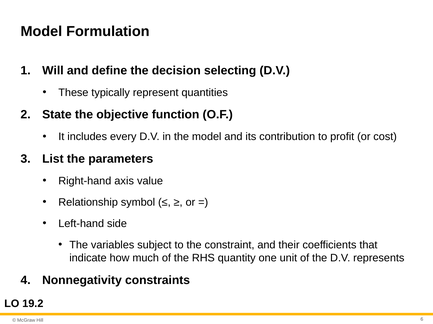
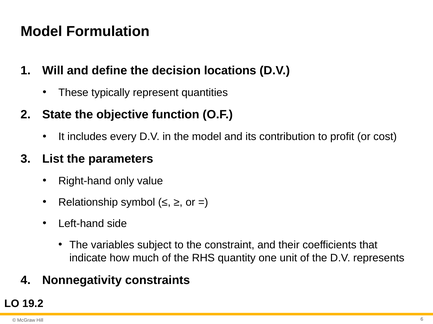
selecting: selecting -> locations
axis: axis -> only
